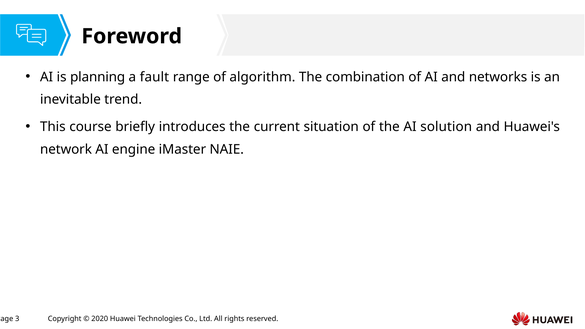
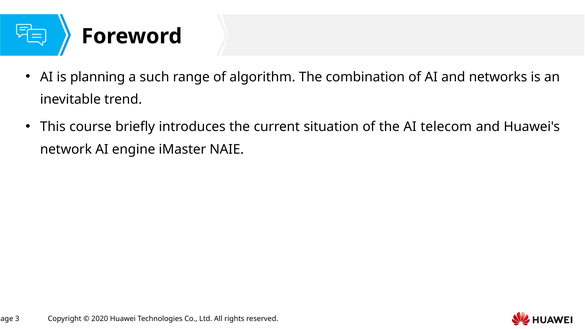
fault: fault -> such
solution: solution -> telecom
